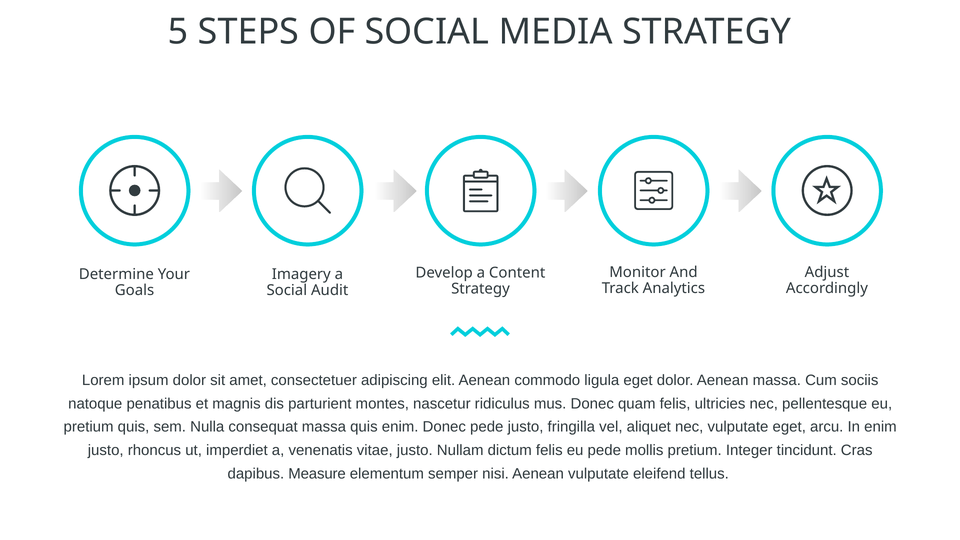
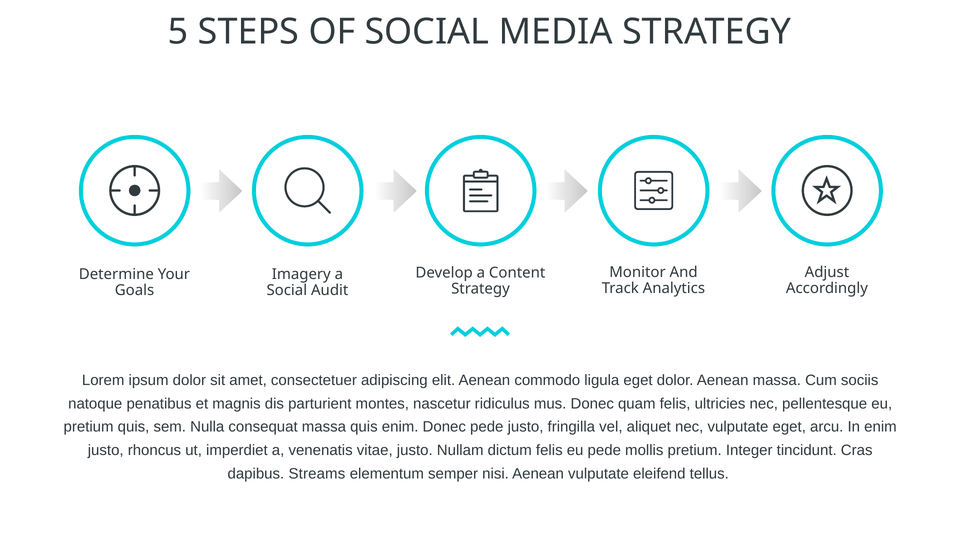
Measure: Measure -> Streams
